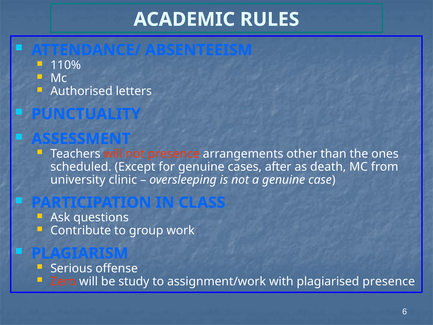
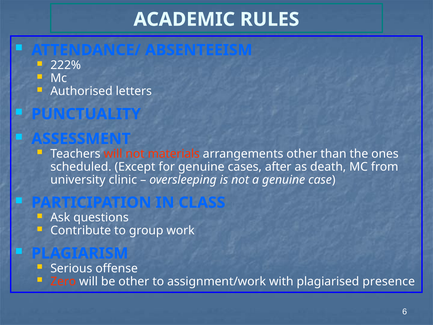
110%: 110% -> 222%
not presence: presence -> materials
be study: study -> other
